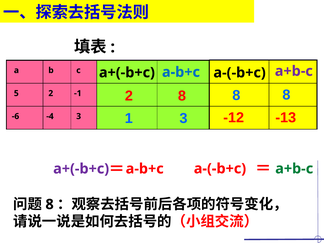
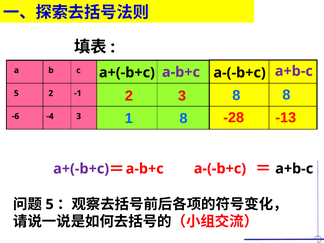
a-b+c at (181, 72) colour: blue -> purple
2 8: 8 -> 3
-12: -12 -> -28
1 3: 3 -> 8
a+b-c at (294, 169) colour: green -> black
8 at (50, 204): 8 -> 5
